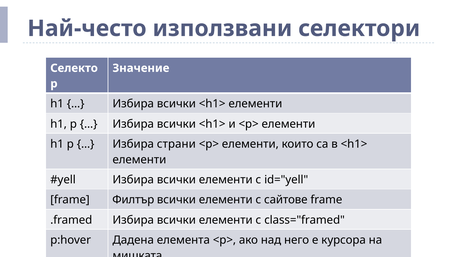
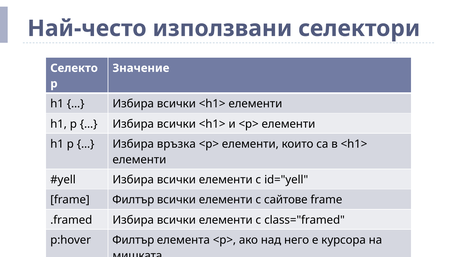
страни: страни -> връзка
p:hover Дадена: Дадена -> Филтър
